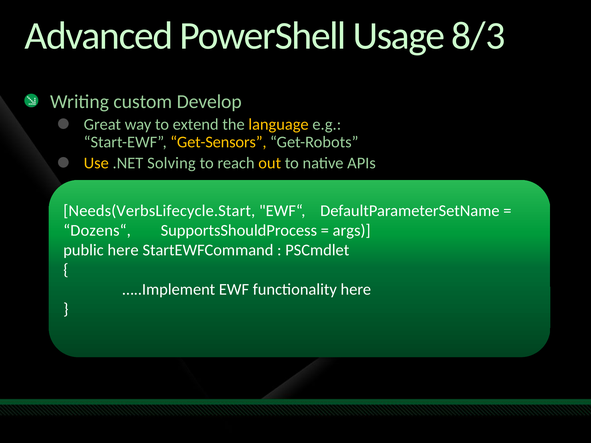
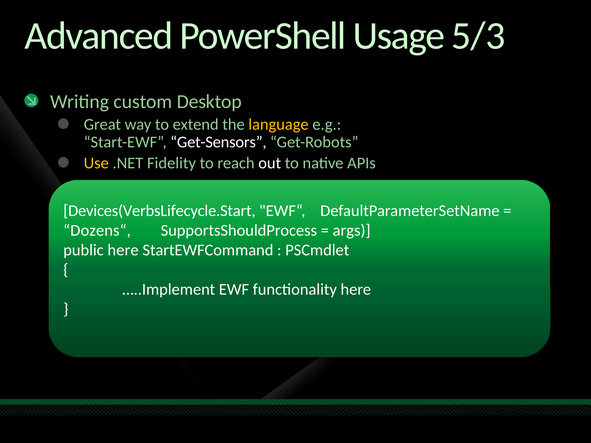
8/3: 8/3 -> 5/3
Develop: Develop -> Desktop
Get-Sensors colour: yellow -> white
Solving: Solving -> Fidelity
out colour: yellow -> white
Needs(VerbsLifecycle.Start: Needs(VerbsLifecycle.Start -> Devices(VerbsLifecycle.Start
